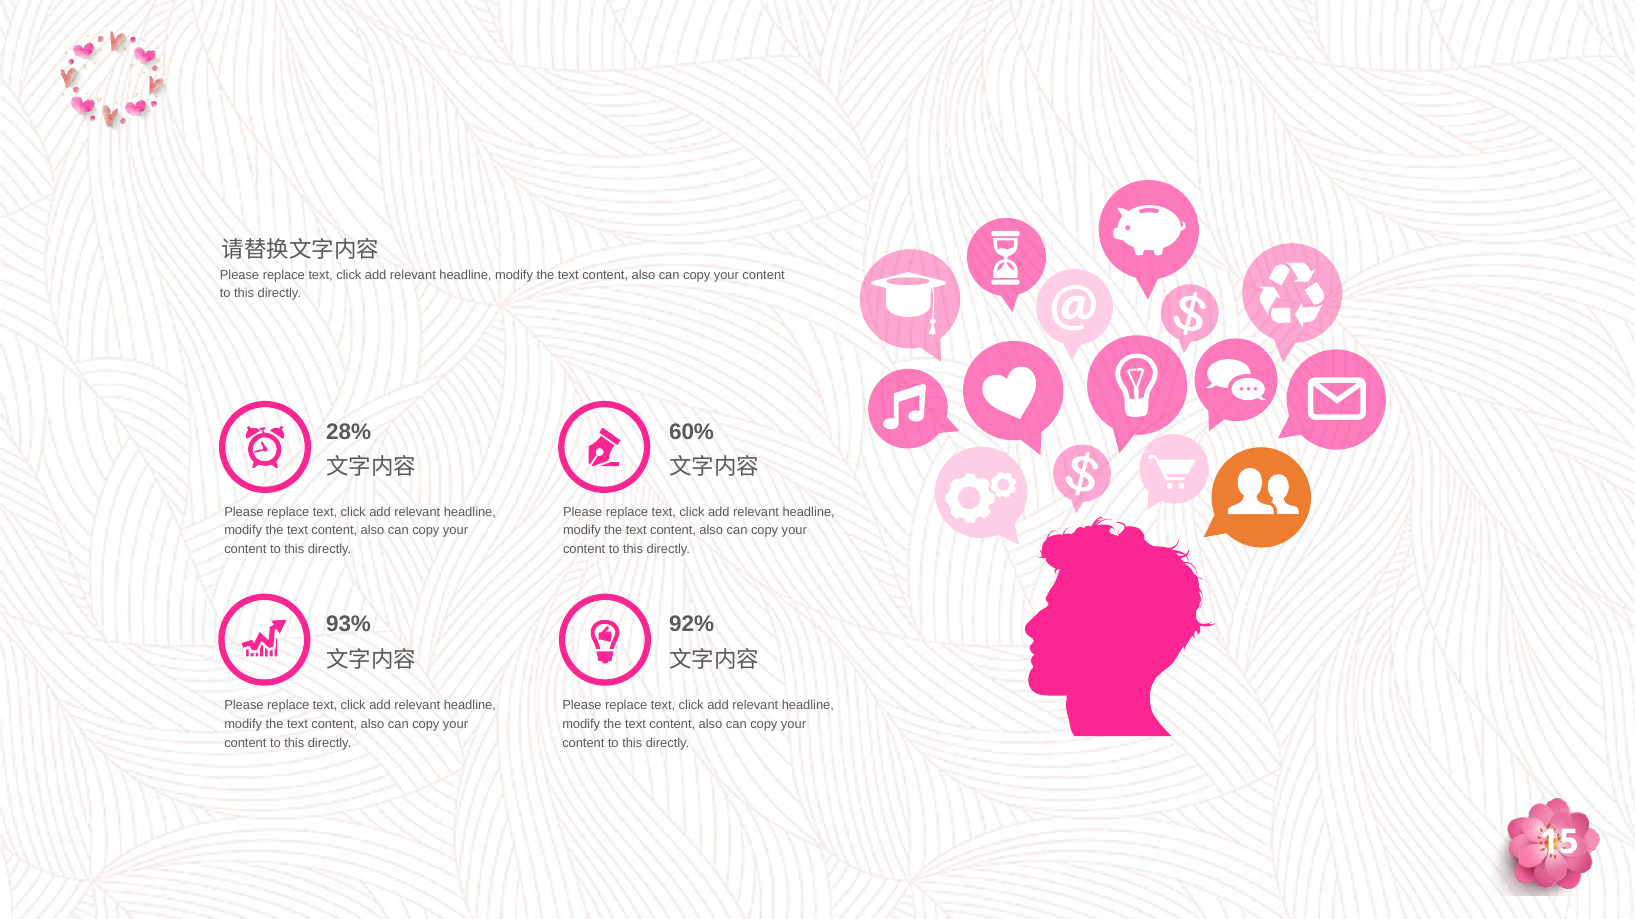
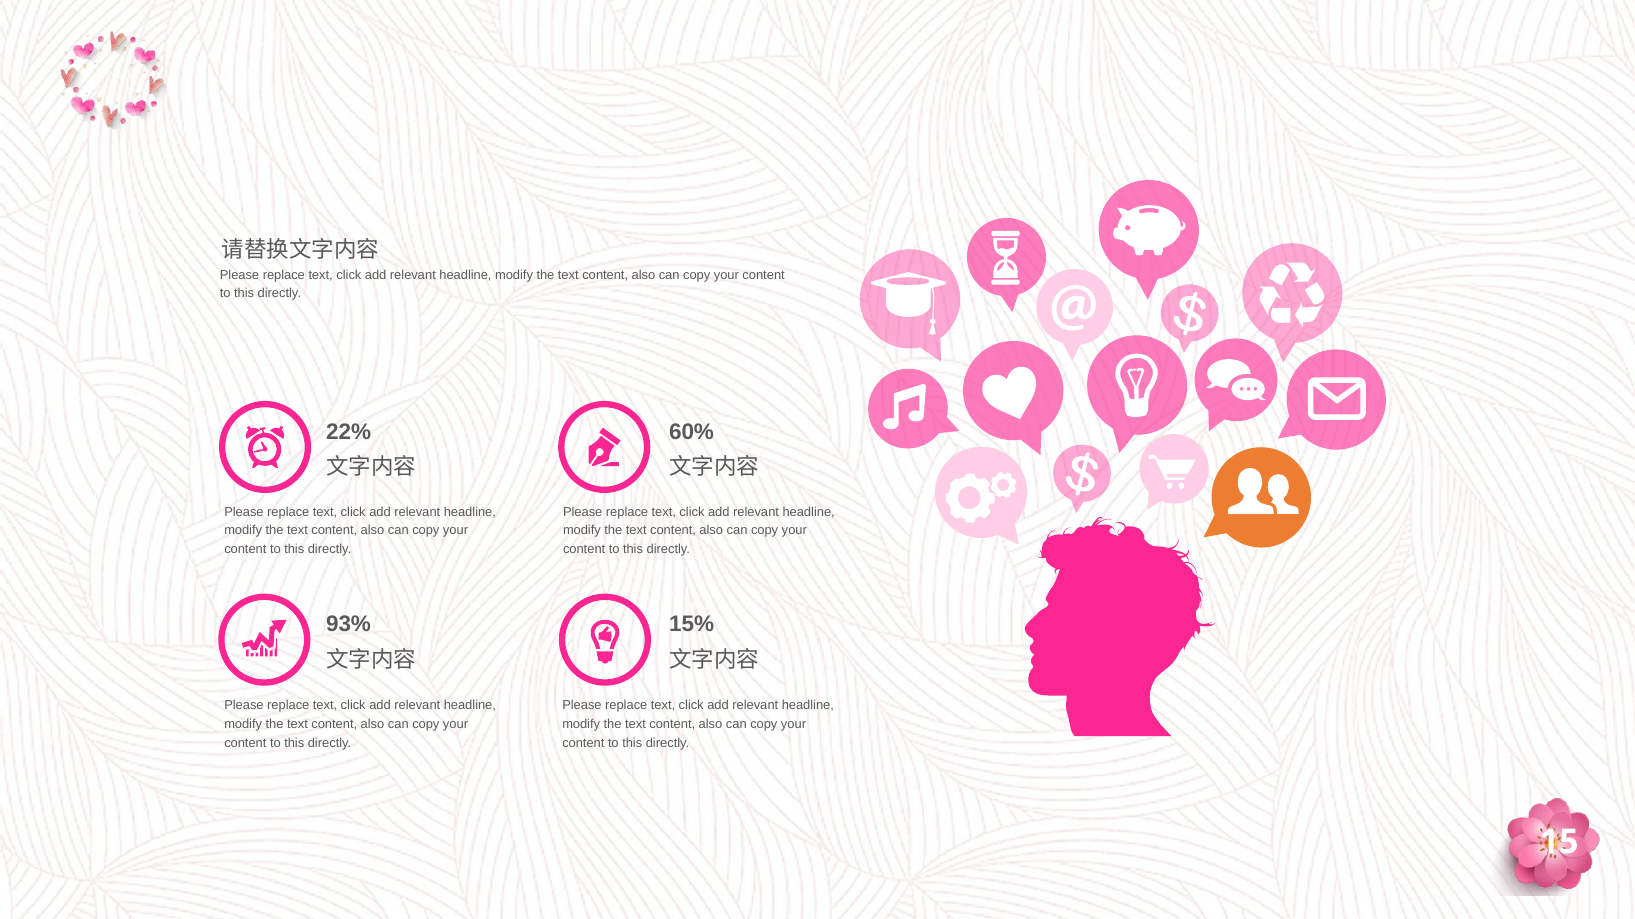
28%: 28% -> 22%
92%: 92% -> 15%
